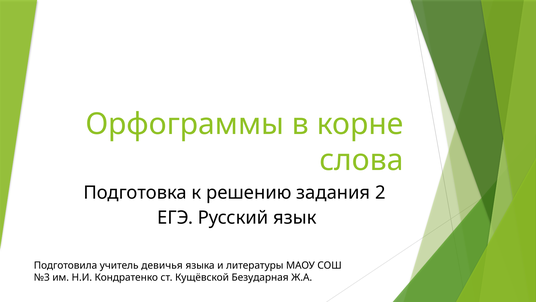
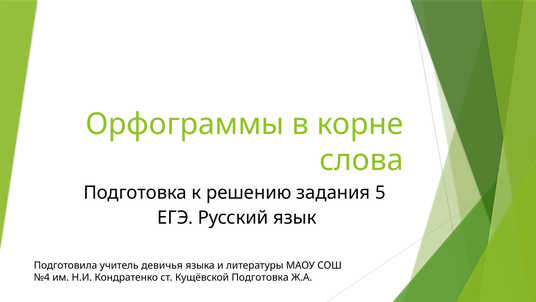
2: 2 -> 5
№3: №3 -> №4
Кущёвской Безударная: Безударная -> Подготовка
